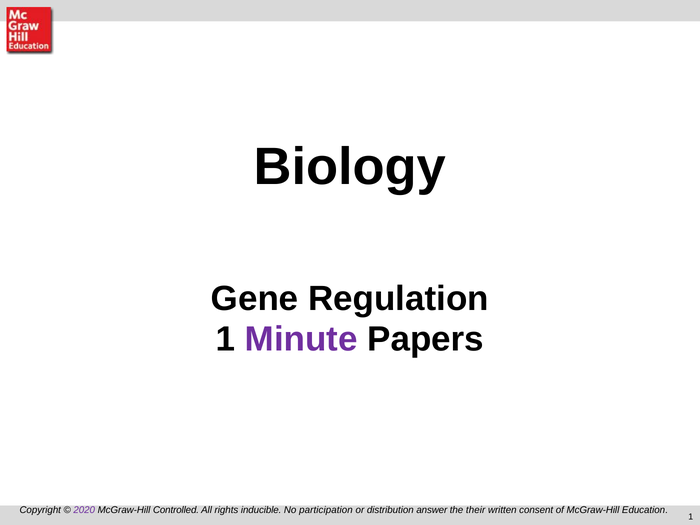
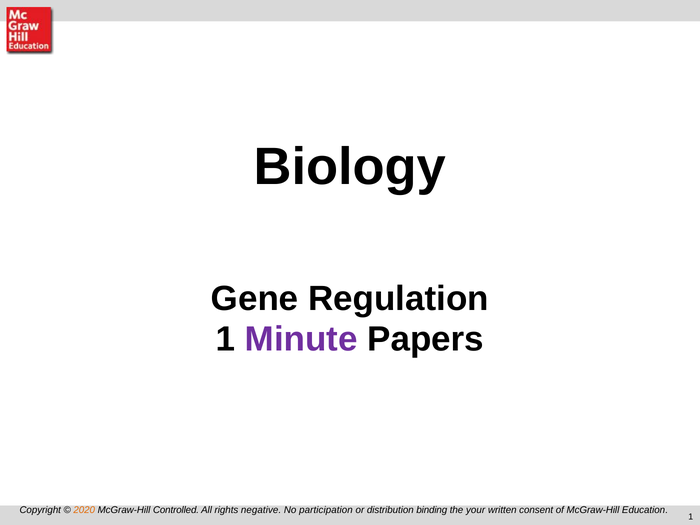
2020 colour: purple -> orange
inducible: inducible -> negative
answer: answer -> binding
their: their -> your
